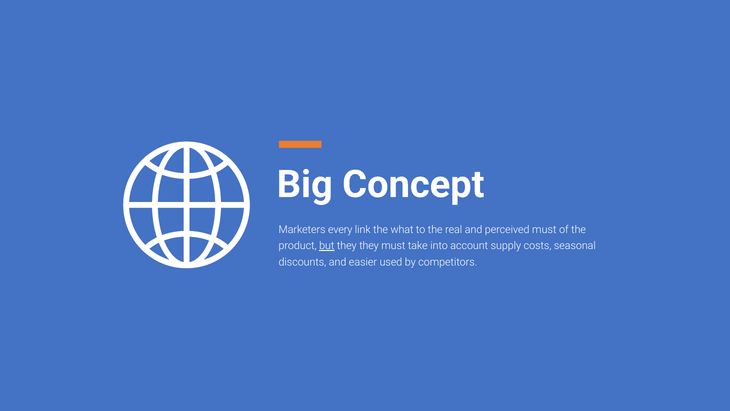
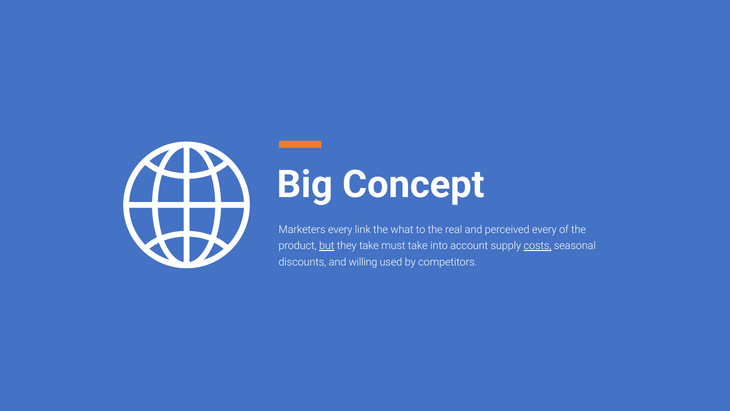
perceived must: must -> every
they they: they -> take
costs underline: none -> present
easier: easier -> willing
